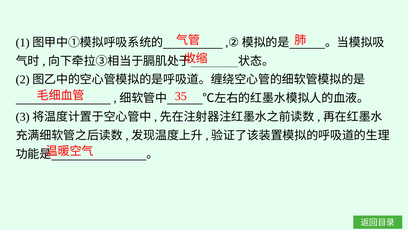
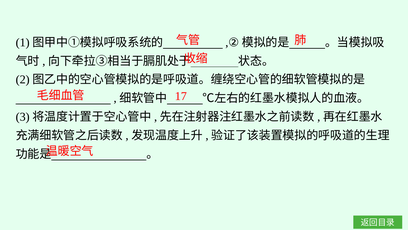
35: 35 -> 17
